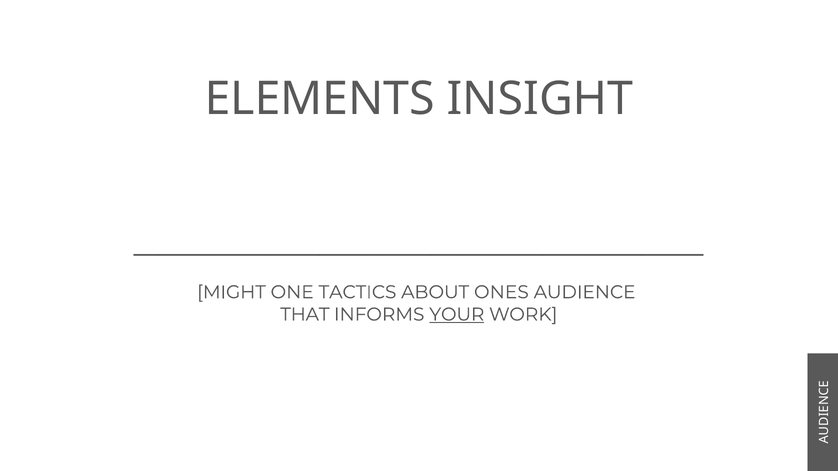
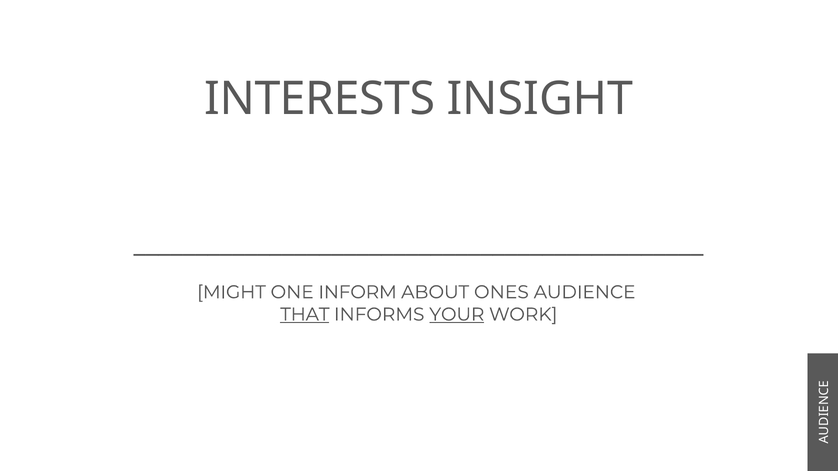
ELEMENTS: ELEMENTS -> INTERESTS
TACTICS: TACTICS -> INFORM
THAT underline: none -> present
